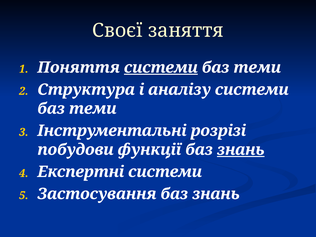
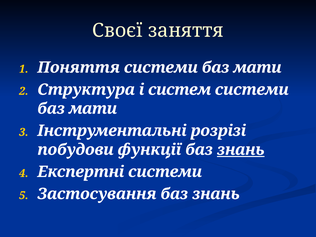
системи at (161, 67) underline: present -> none
теми at (257, 67): теми -> мати
аналізу: аналізу -> систем
теми at (93, 109): теми -> мати
